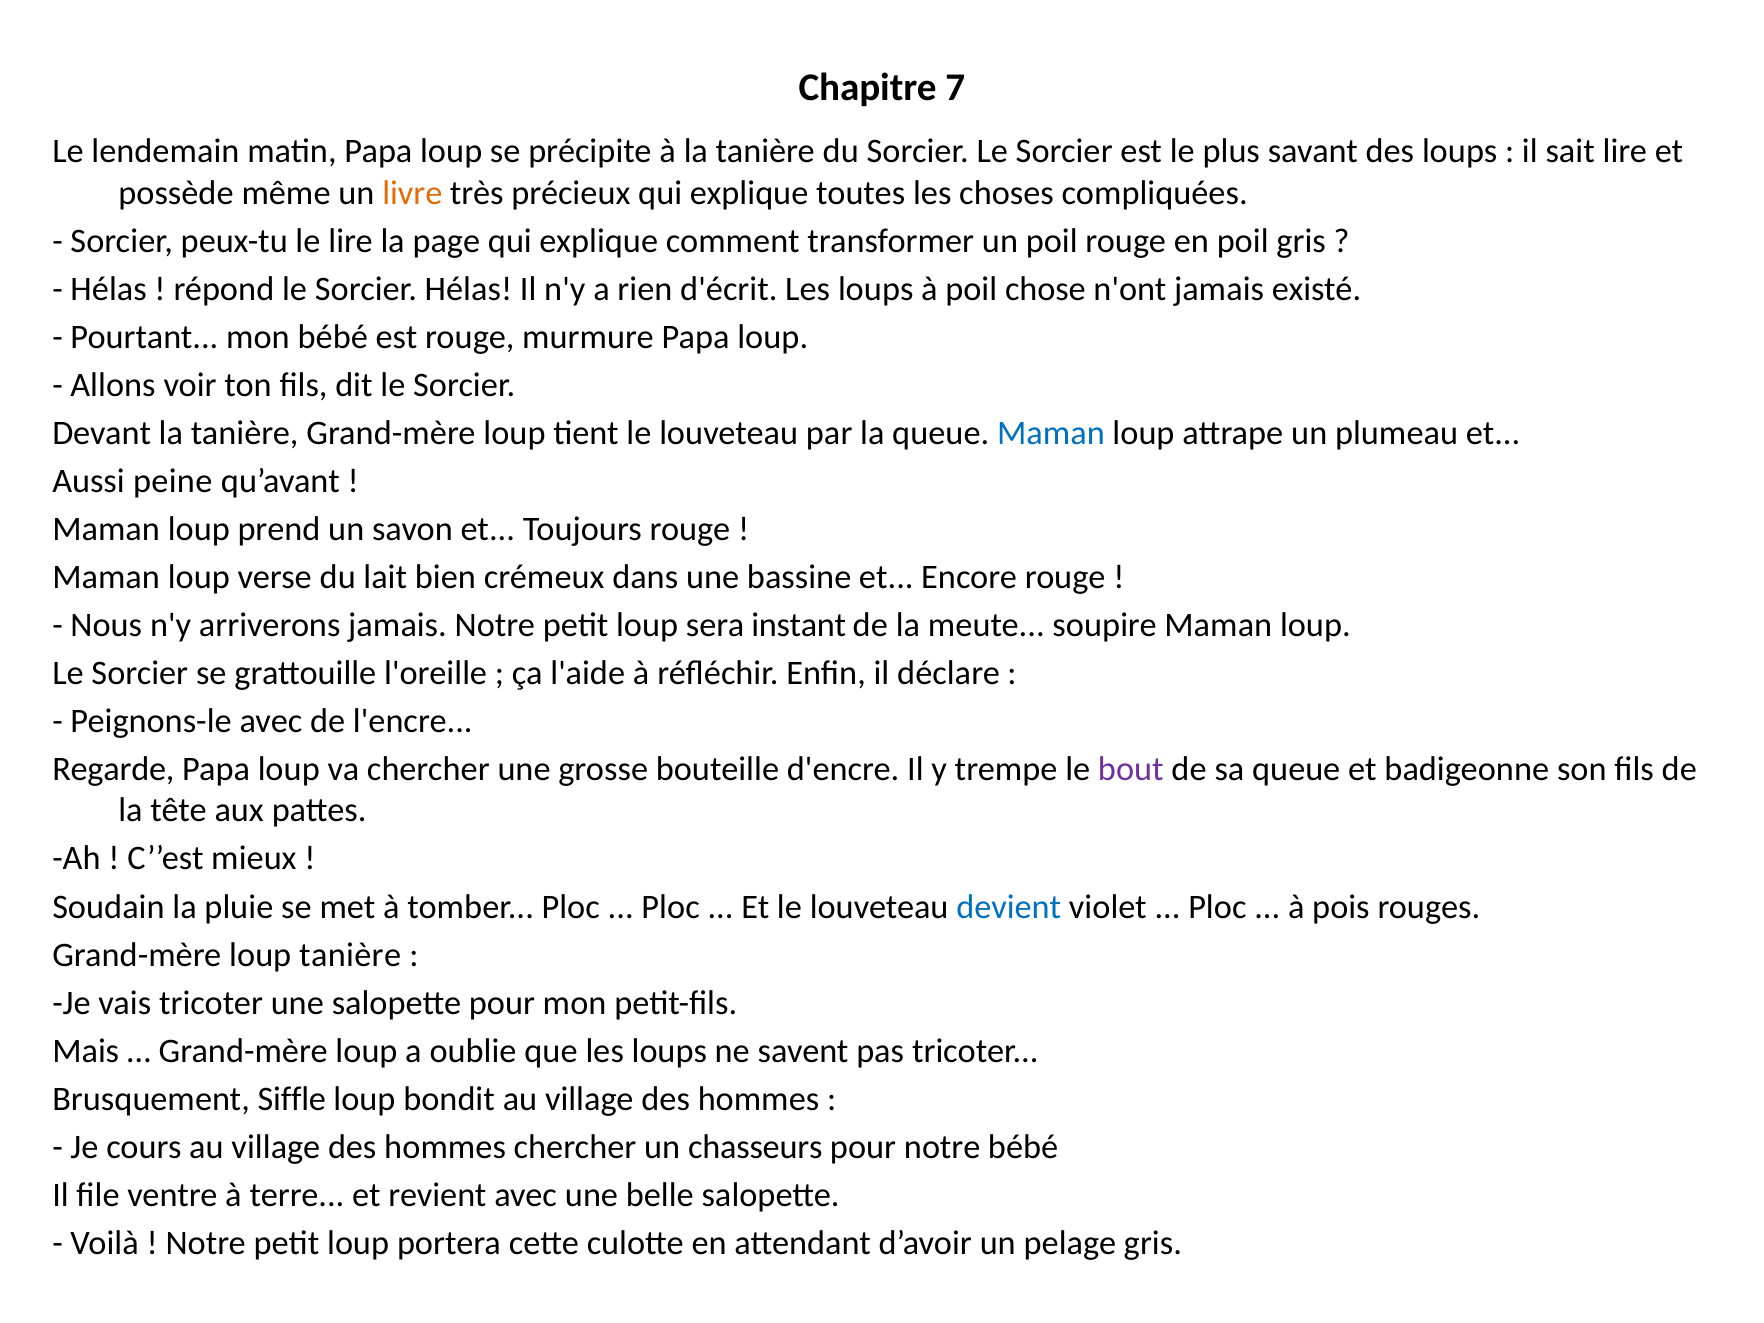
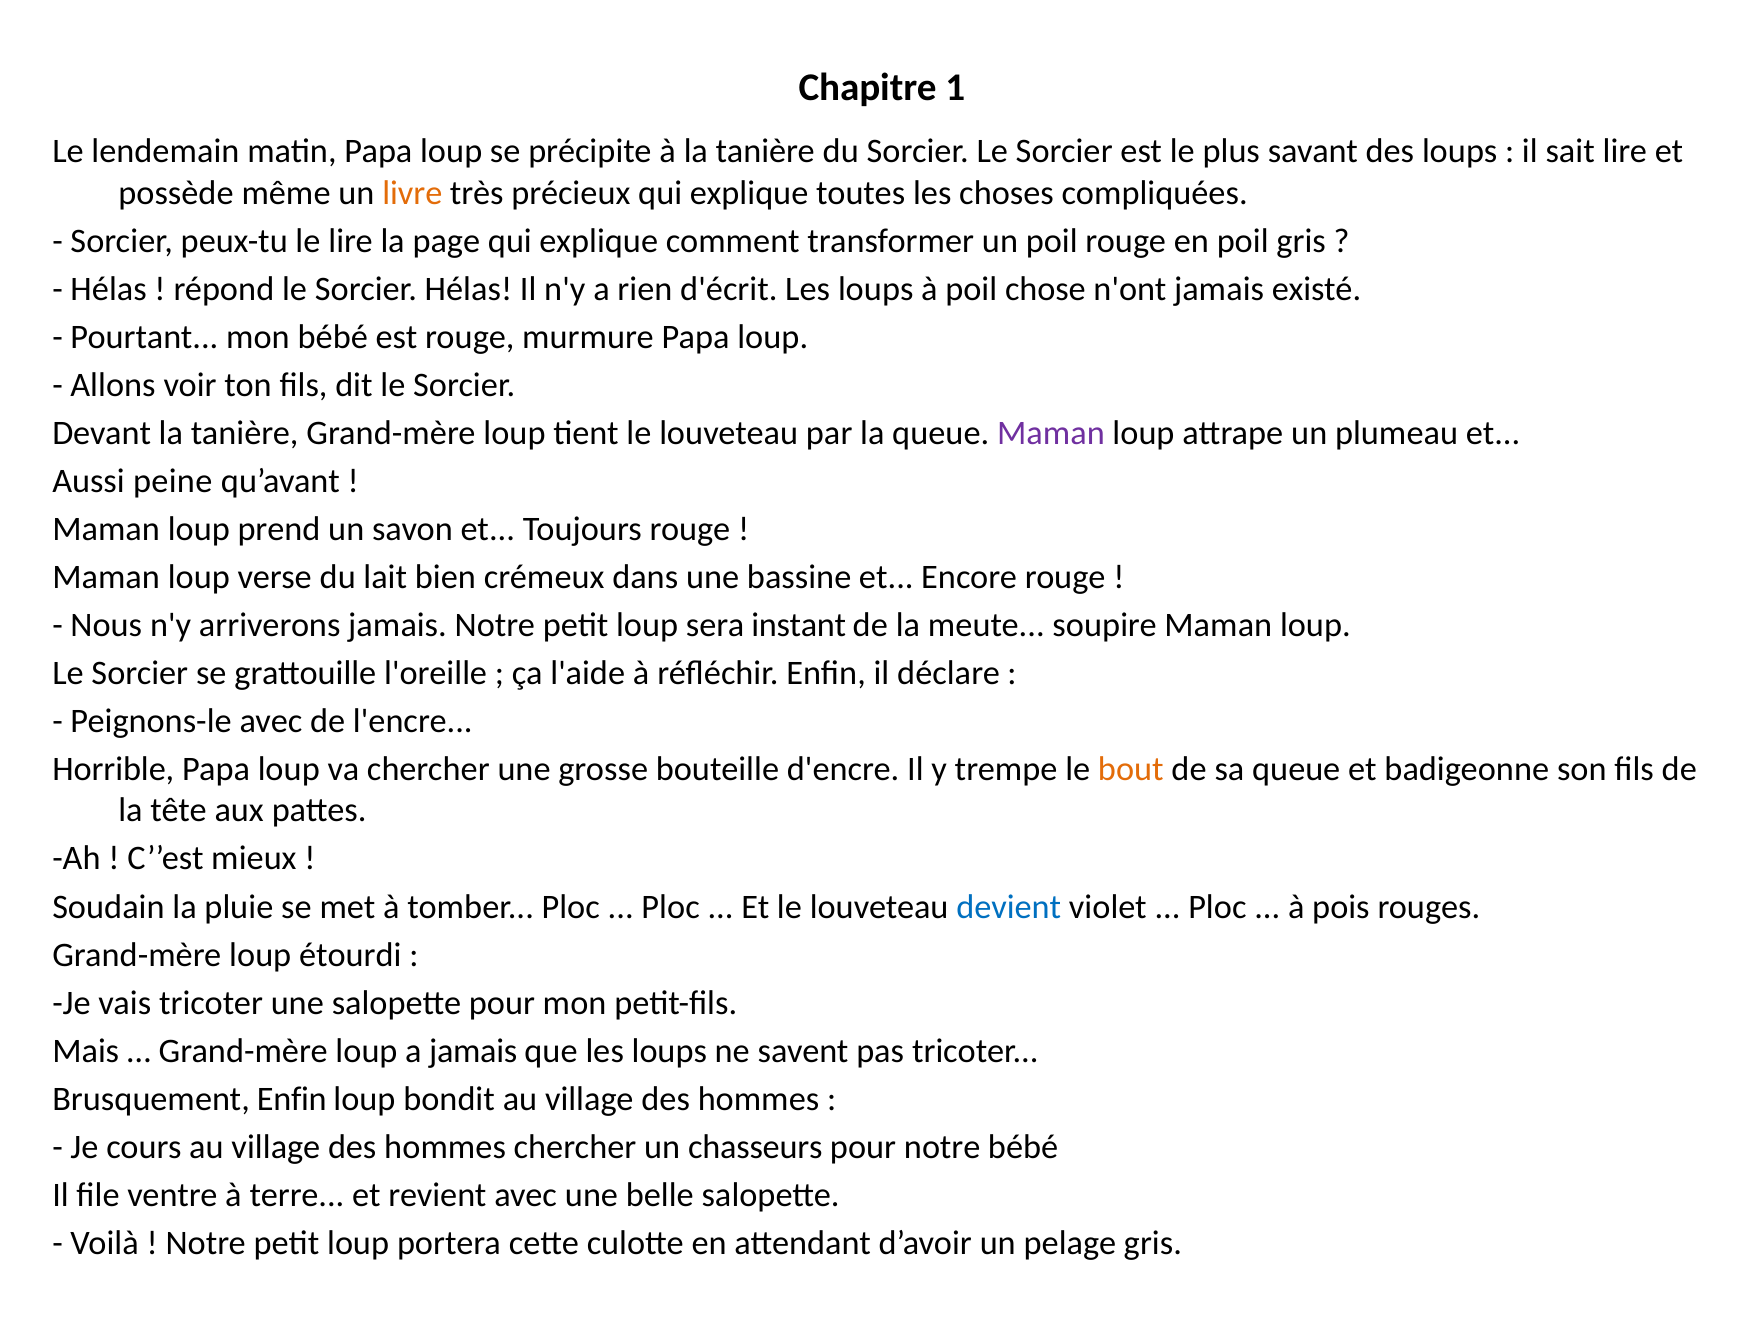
7: 7 -> 1
Maman at (1051, 433) colour: blue -> purple
Regarde: Regarde -> Horrible
bout colour: purple -> orange
loup tanière: tanière -> étourdi
a oublie: oublie -> jamais
Brusquement Siffle: Siffle -> Enfin
